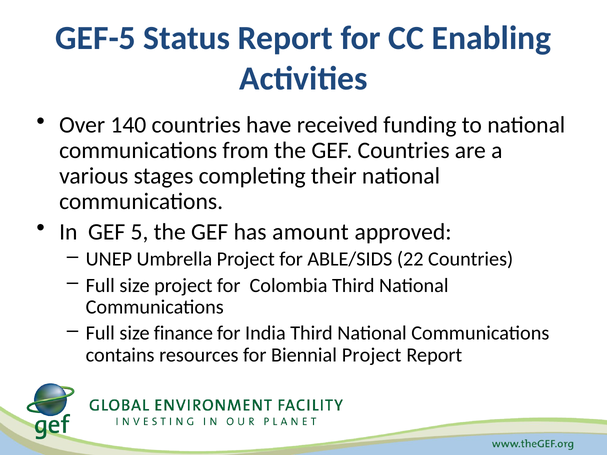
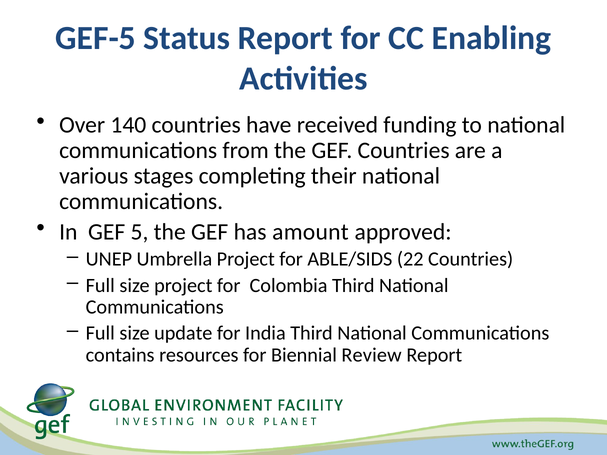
finance: finance -> update
Biennial Project: Project -> Review
